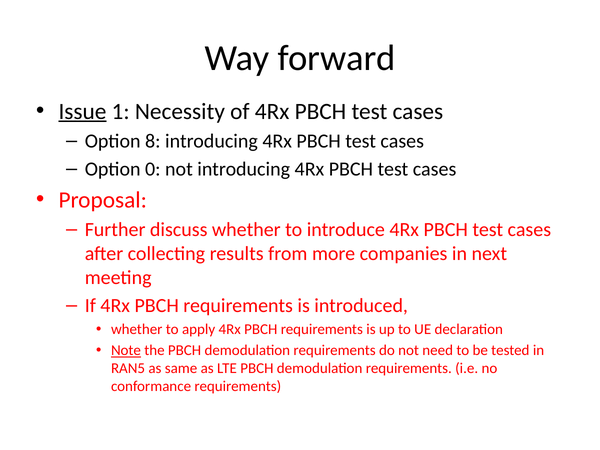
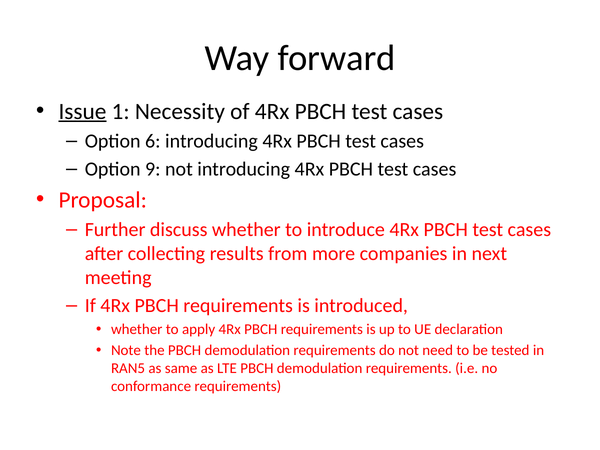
8: 8 -> 6
0: 0 -> 9
Note underline: present -> none
